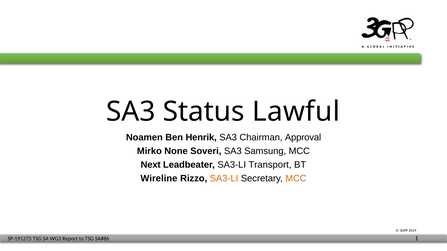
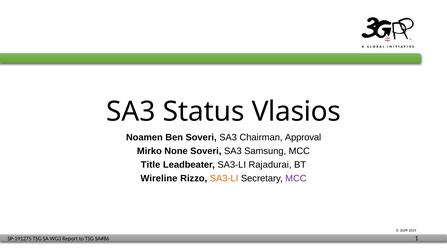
Lawful: Lawful -> Vlasios
Ben Henrik: Henrik -> Soveri
Next: Next -> Title
Transport: Transport -> Rajadurai
MCC at (296, 179) colour: orange -> purple
